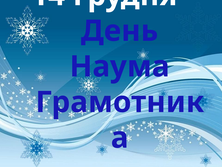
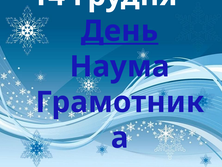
День underline: none -> present
